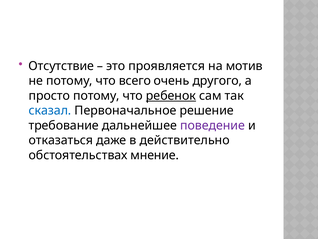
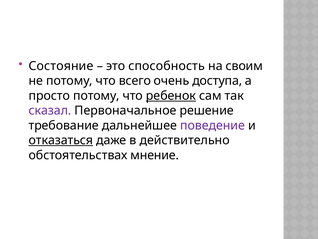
Отсутствие: Отсутствие -> Состояние
проявляется: проявляется -> способность
мотив: мотив -> своим
другого: другого -> доступа
сказал colour: blue -> purple
отказаться underline: none -> present
